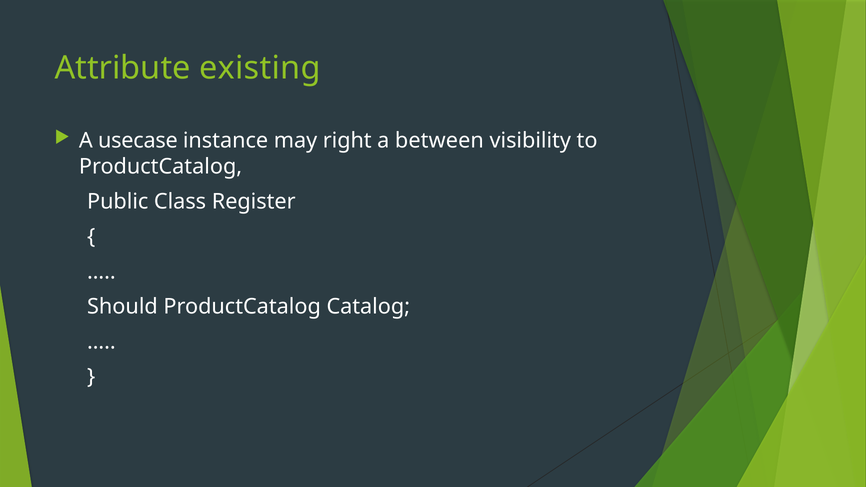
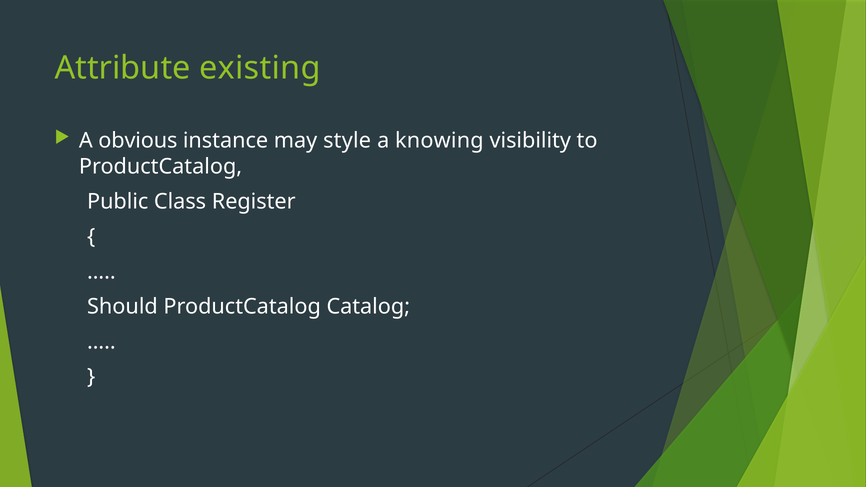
usecase: usecase -> obvious
right: right -> style
between: between -> knowing
